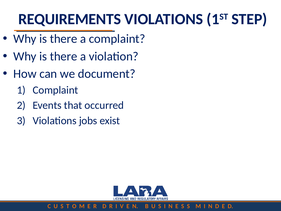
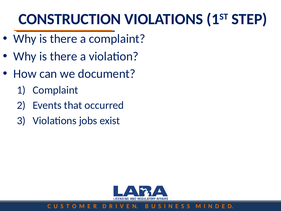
REQUIREMENTS: REQUIREMENTS -> CONSTRUCTION
